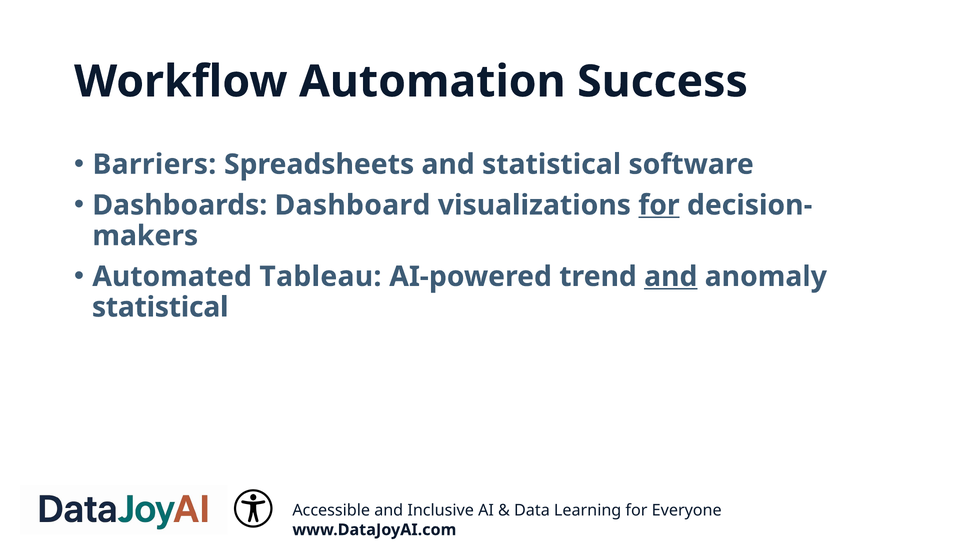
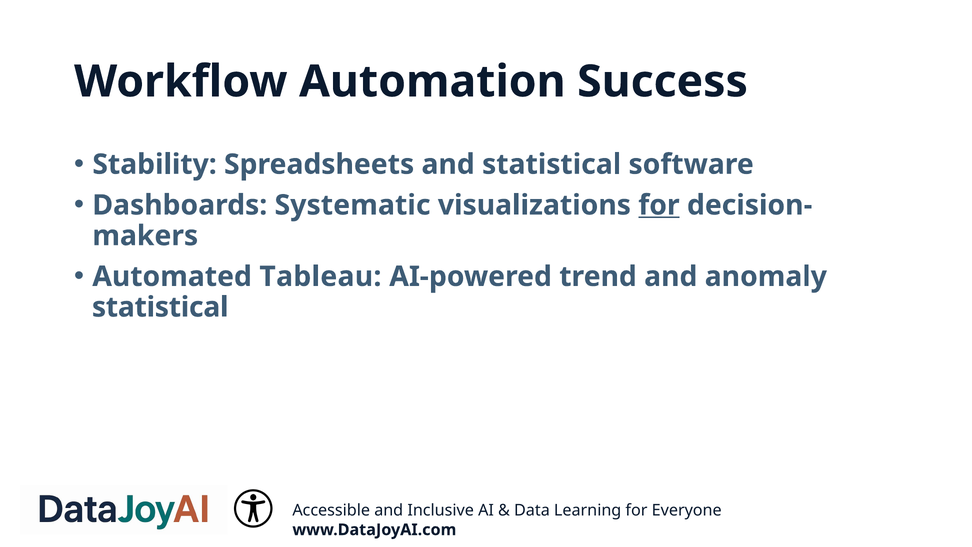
Barriers: Barriers -> Stability
Dashboard: Dashboard -> Systematic
and at (671, 276) underline: present -> none
